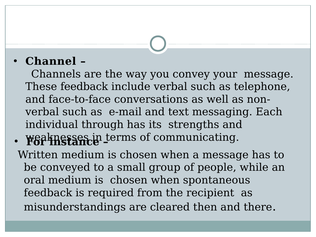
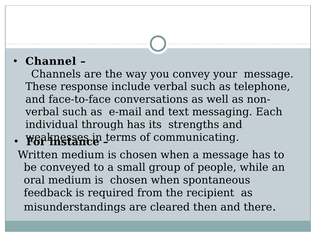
These feedback: feedback -> response
